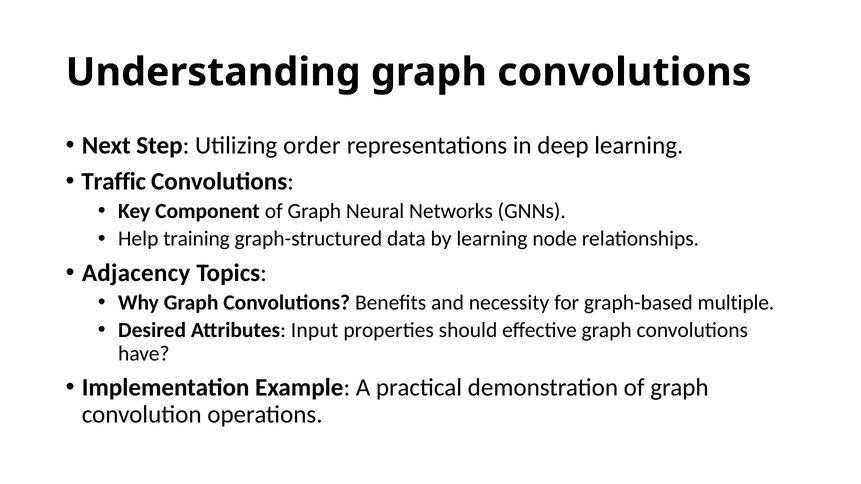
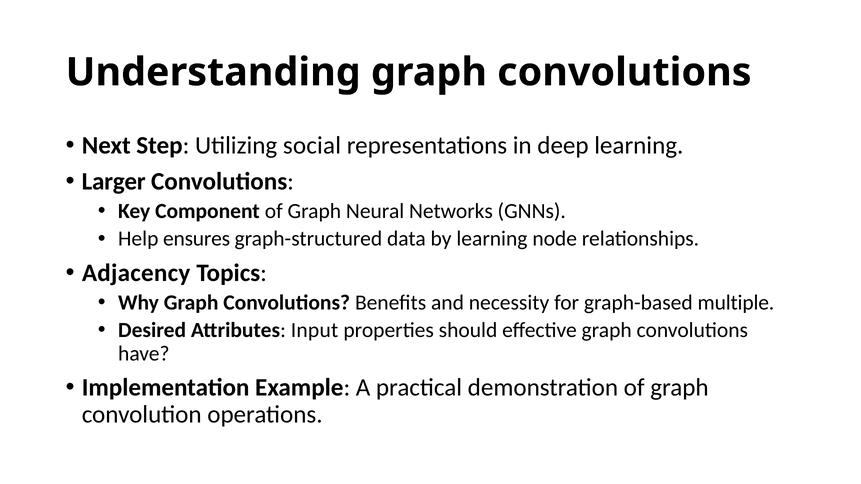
order: order -> social
Traffic: Traffic -> Larger
training: training -> ensures
